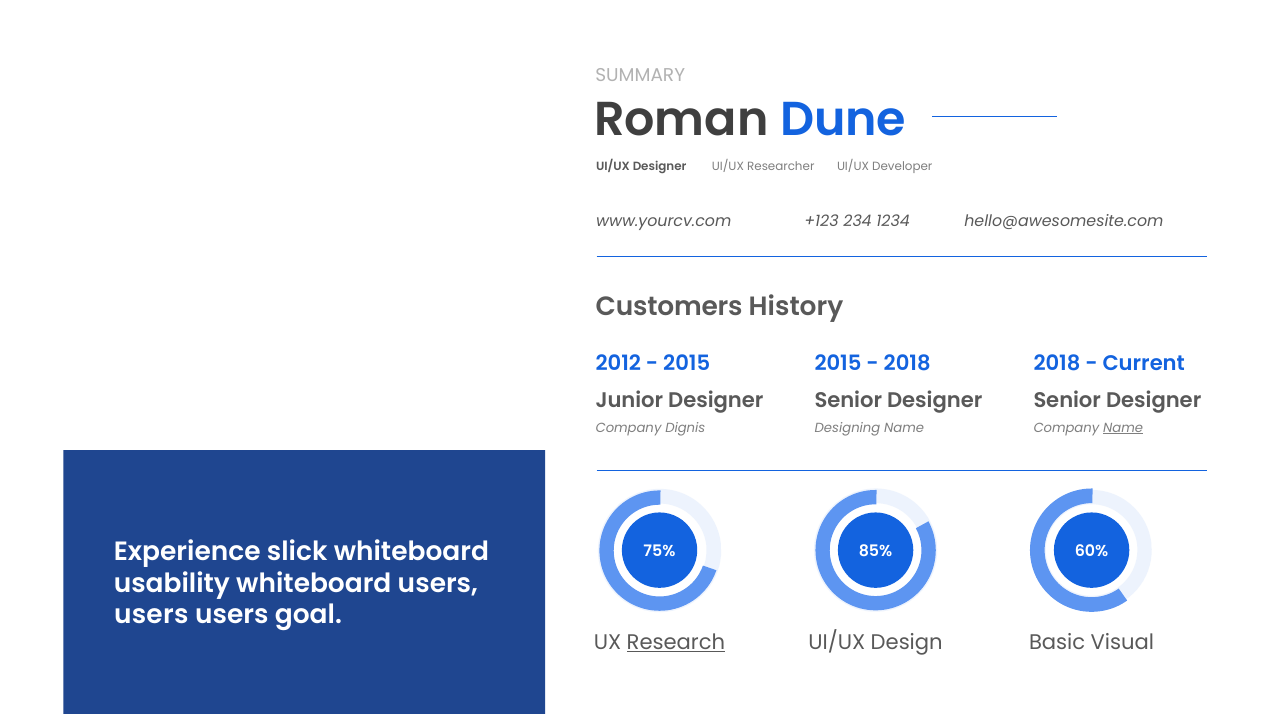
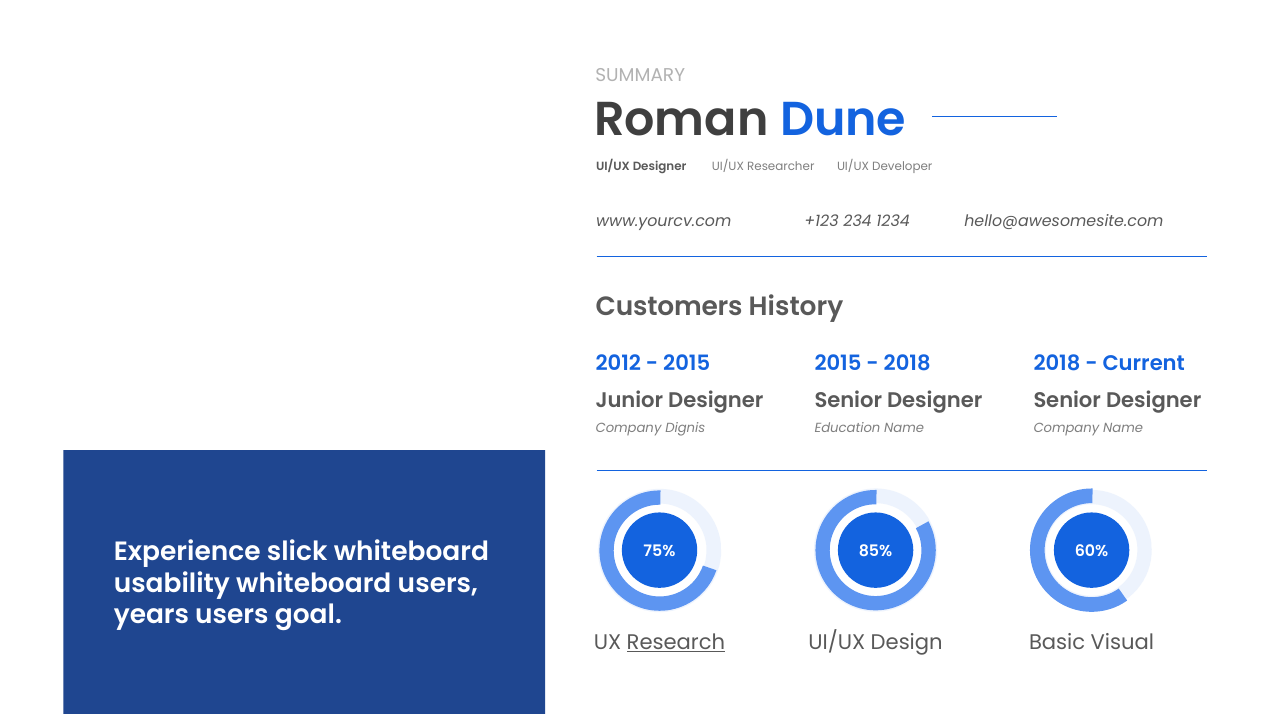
Designing: Designing -> Education
Name at (1123, 428) underline: present -> none
users at (151, 615): users -> years
